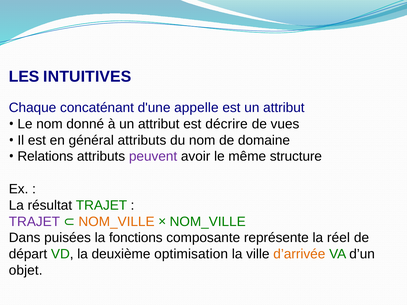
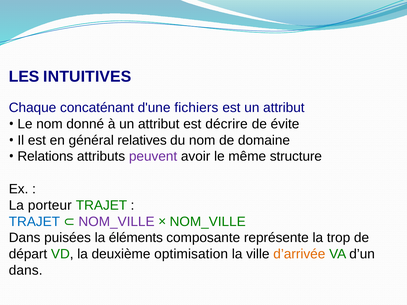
appelle: appelle -> fichiers
vues: vues -> évite
général attributs: attributs -> relatives
résultat: résultat -> porteur
TRAJET at (34, 222) colour: purple -> blue
NOM_VILLE at (117, 222) colour: orange -> purple
fonctions: fonctions -> éléments
réel: réel -> trop
objet at (26, 271): objet -> dans
